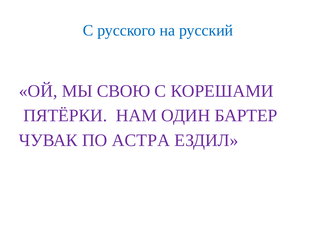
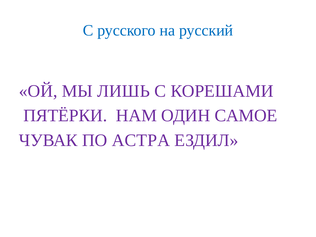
СВОЮ: СВОЮ -> ЛИШЬ
БАРТЕР: БАРТЕР -> САМОЕ
